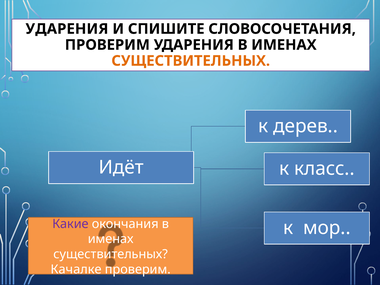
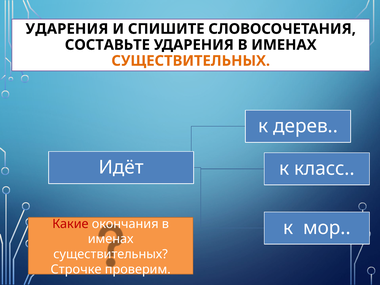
ПРОВЕРИМ at (107, 45): ПРОВЕРИМ -> СОСТАВЬТЕ
Какие colour: purple -> red
Качалке: Качалке -> Строчке
